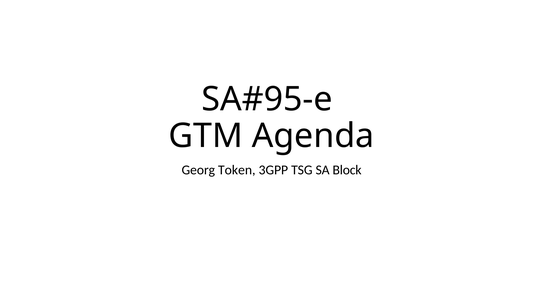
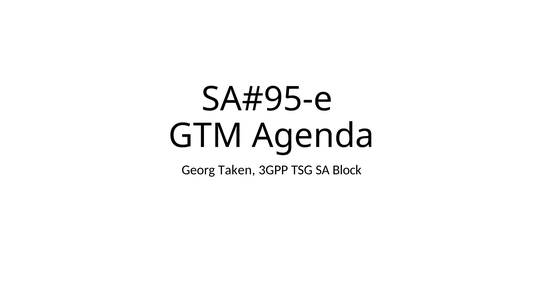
Token: Token -> Taken
